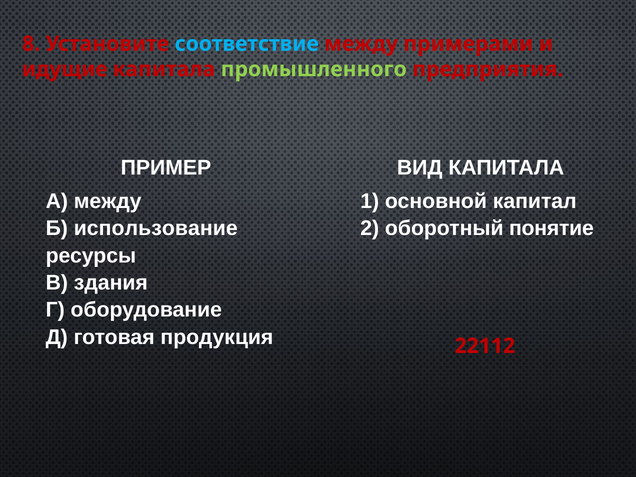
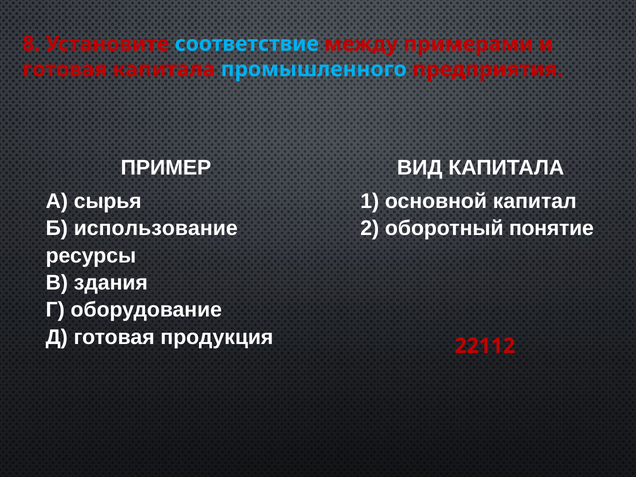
идущие at (65, 69): идущие -> готовая
промышленного colour: light green -> light blue
А между: между -> сырья
